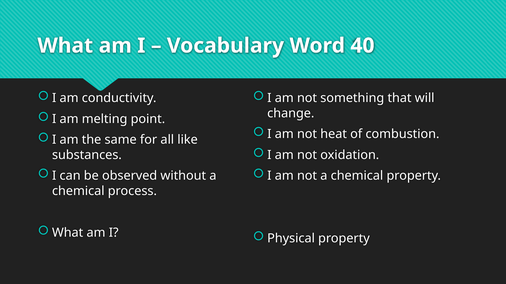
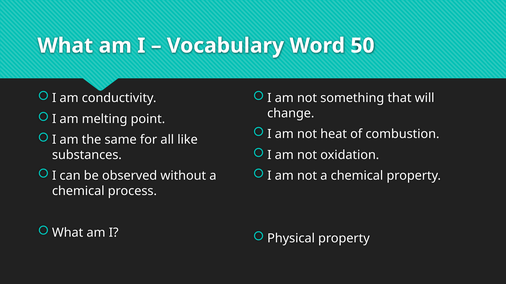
40: 40 -> 50
